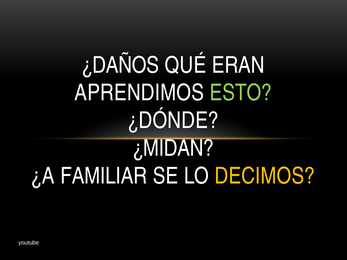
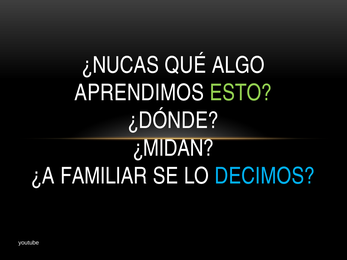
¿DAÑOS: ¿DAÑOS -> ¿NUCAS
ERAN: ERAN -> ALGO
DECIMOS colour: yellow -> light blue
